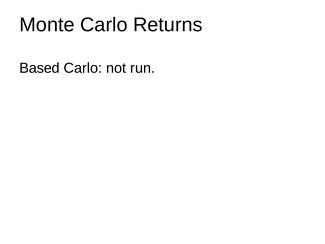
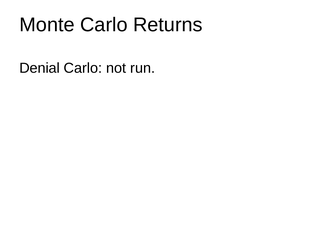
Based: Based -> Denial
